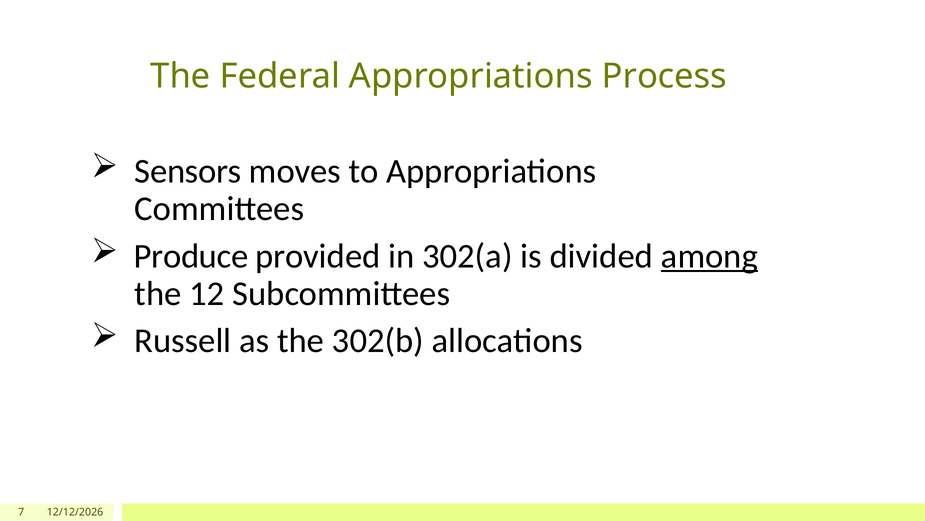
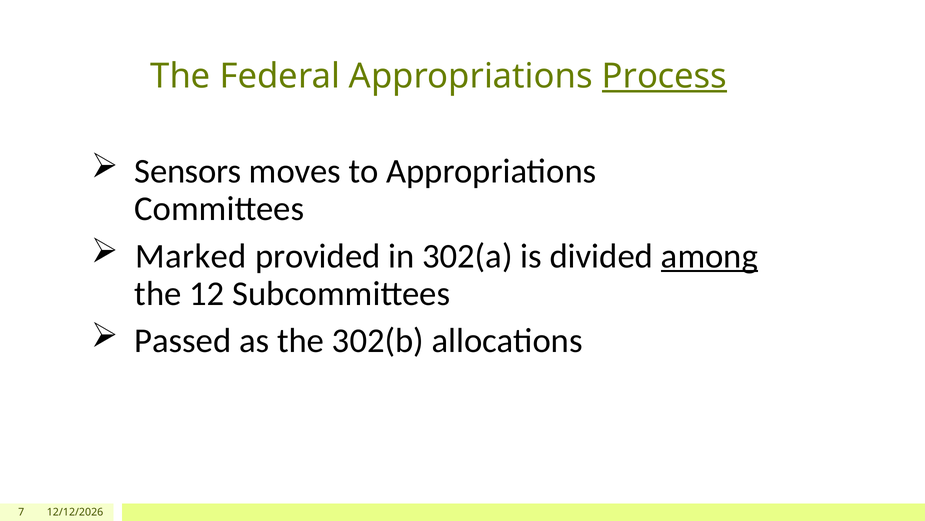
Process underline: none -> present
Produce: Produce -> Marked
Russell: Russell -> Passed
